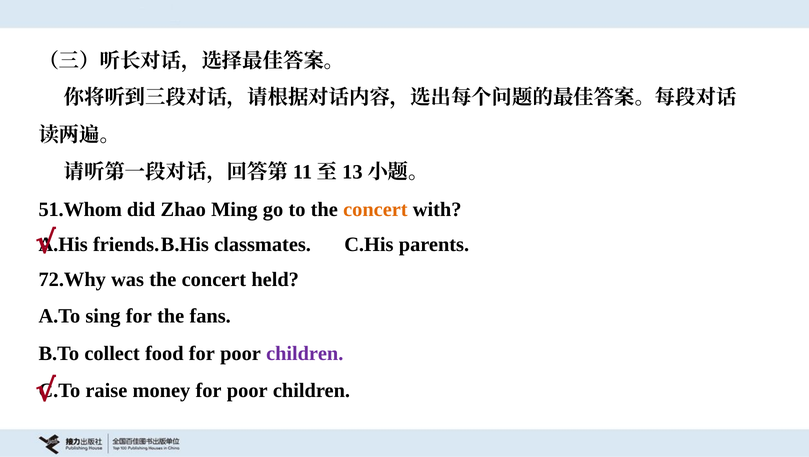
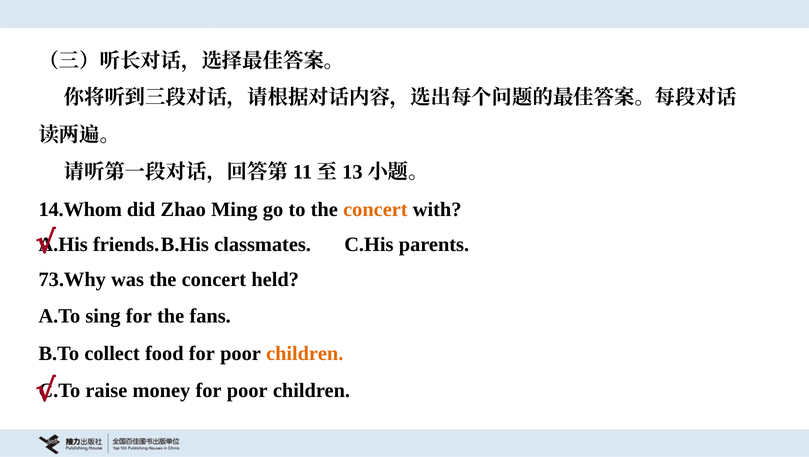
51.Whom: 51.Whom -> 14.Whom
72.Why: 72.Why -> 73.Why
children at (305, 354) colour: purple -> orange
